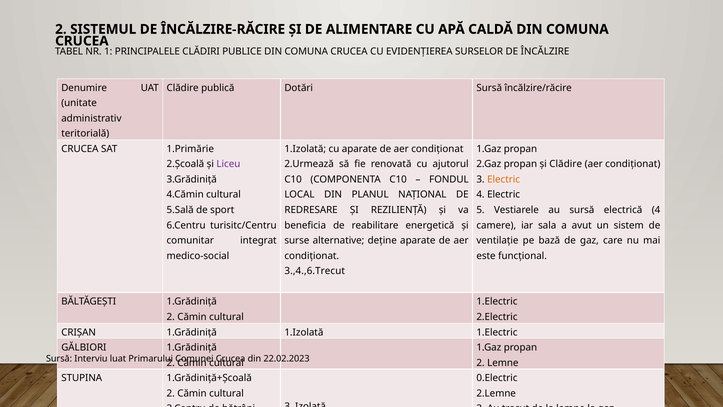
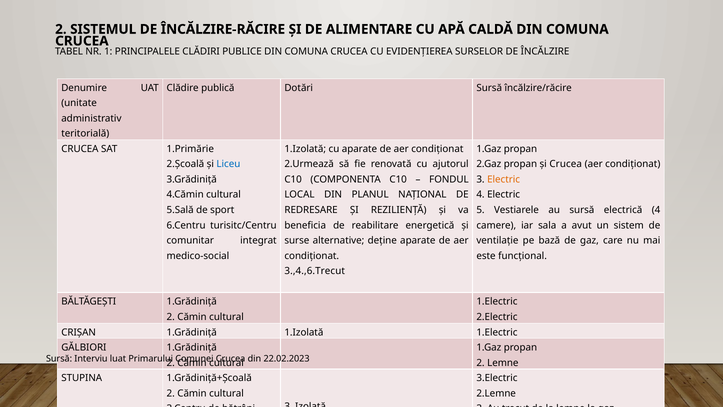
Liceu colour: purple -> blue
și Clădire: Clădire -> Crucea
0.Electric: 0.Electric -> 3.Electric
